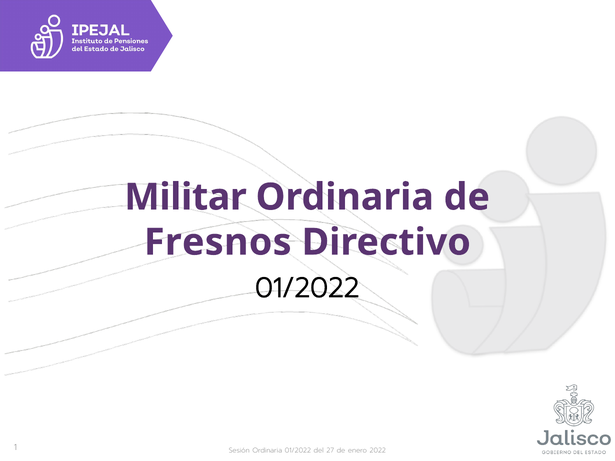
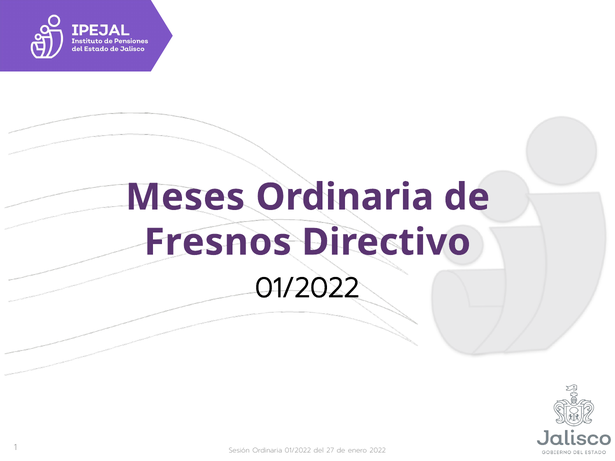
Militar: Militar -> Meses
